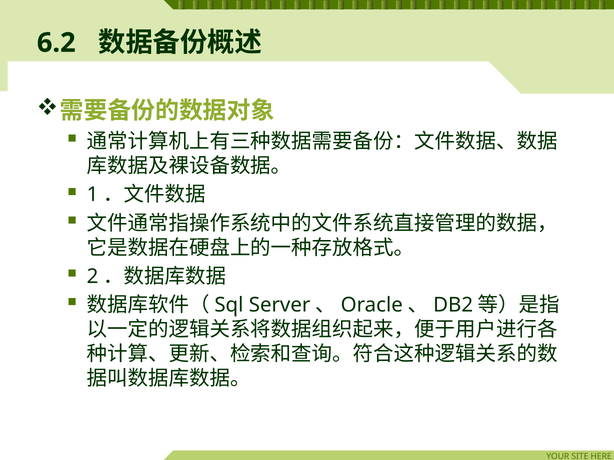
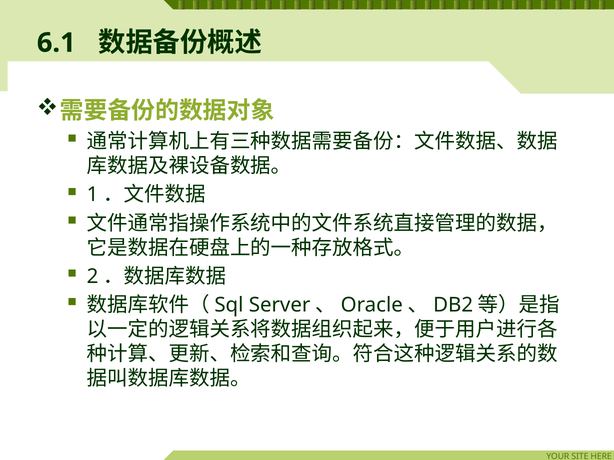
6.2: 6.2 -> 6.1
